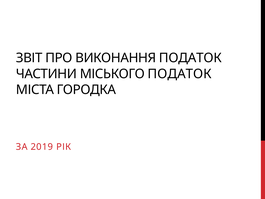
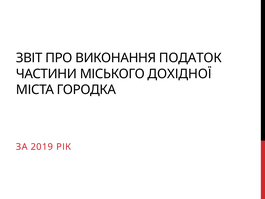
МІСЬКОГО ПОДАТОК: ПОДАТОК -> ДОХІДНОЇ
